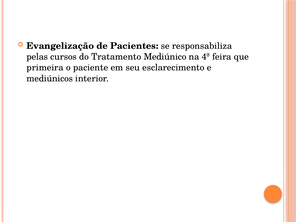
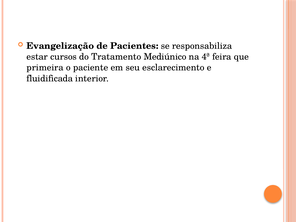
pelas: pelas -> estar
mediúnicos: mediúnicos -> fluidificada
